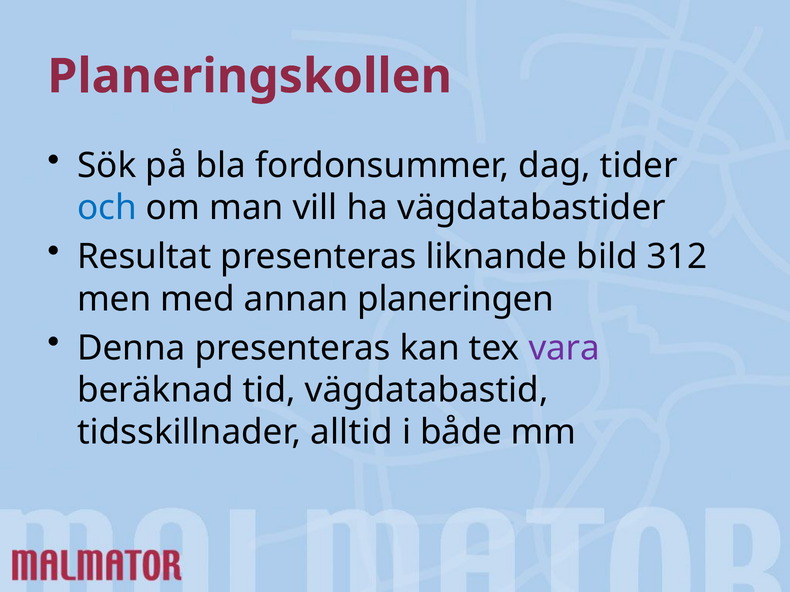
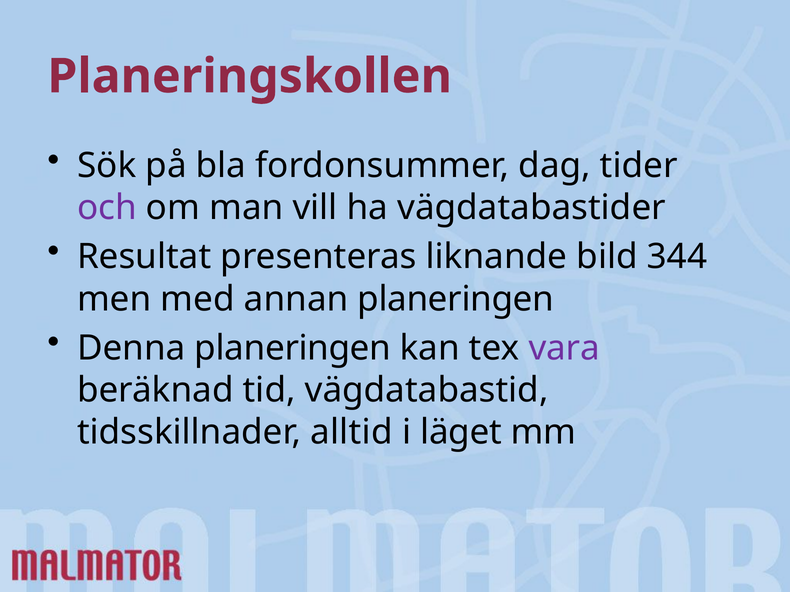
och colour: blue -> purple
312: 312 -> 344
Denna presenteras: presenteras -> planeringen
både: både -> läget
